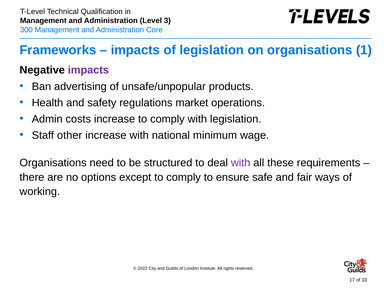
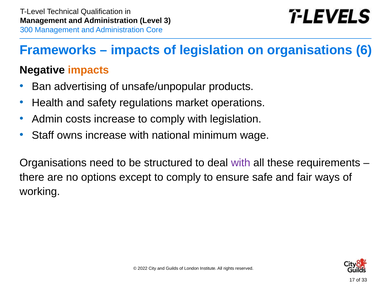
1: 1 -> 6
impacts at (88, 70) colour: purple -> orange
other: other -> owns
